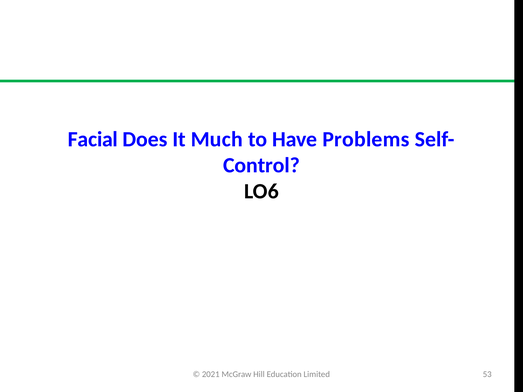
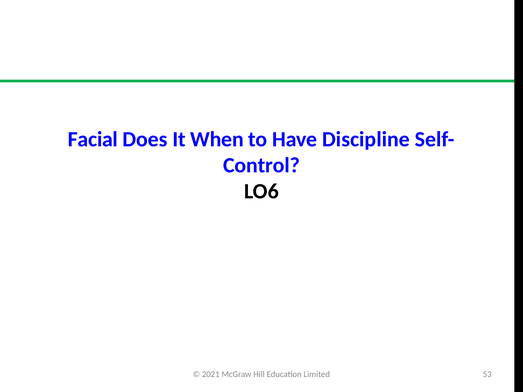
Much: Much -> When
Problems: Problems -> Discipline
